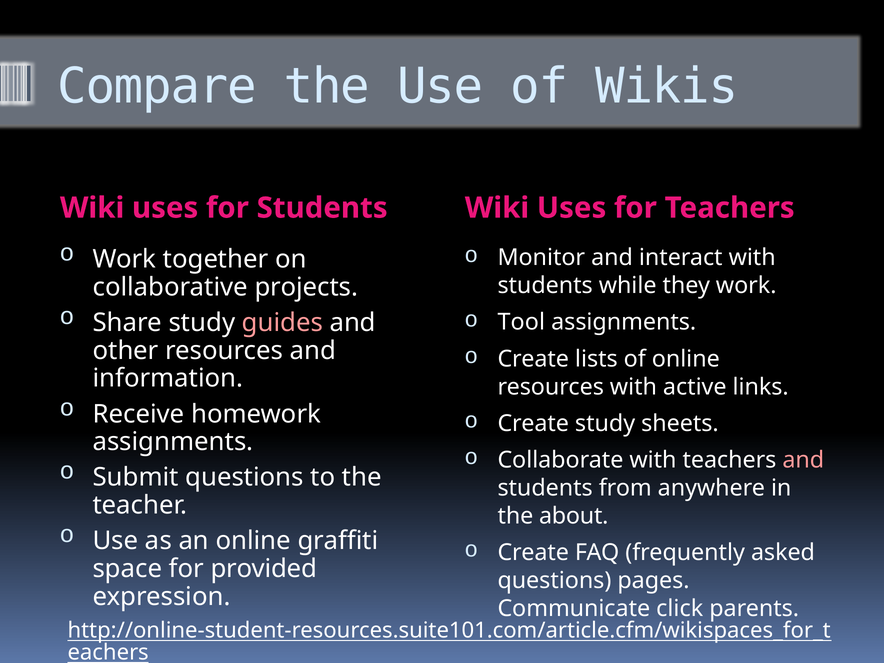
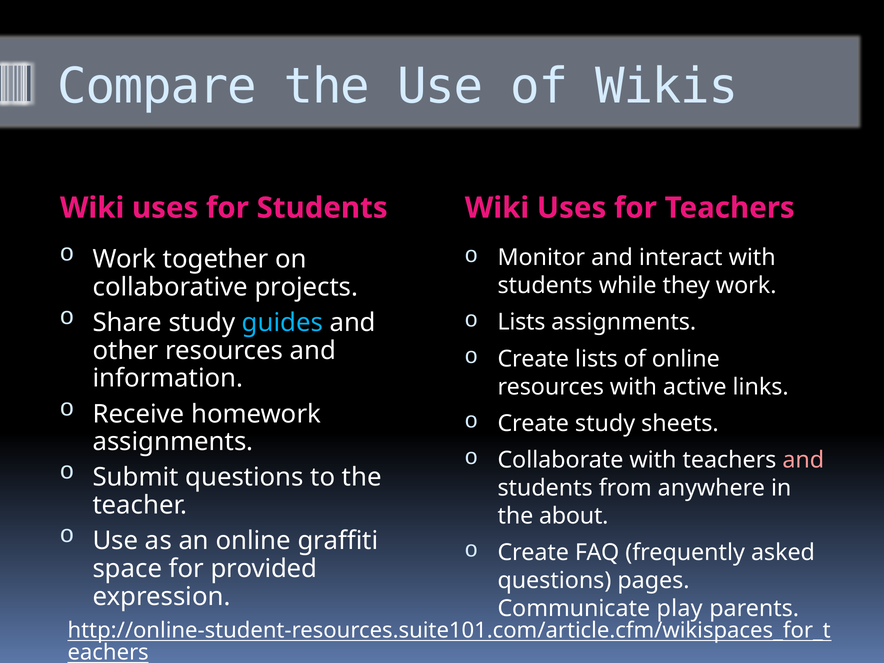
guides colour: pink -> light blue
Tool at (521, 322): Tool -> Lists
click: click -> play
